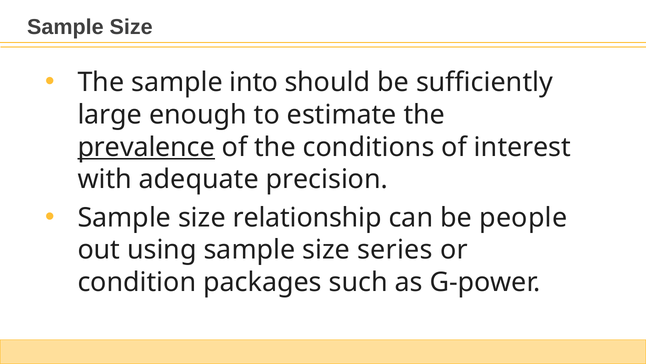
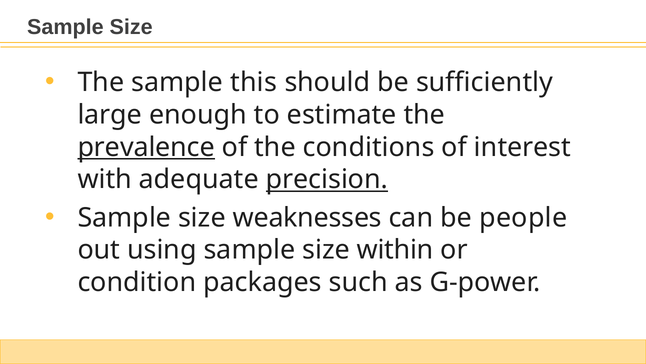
into: into -> this
precision underline: none -> present
relationship: relationship -> weaknesses
series: series -> within
